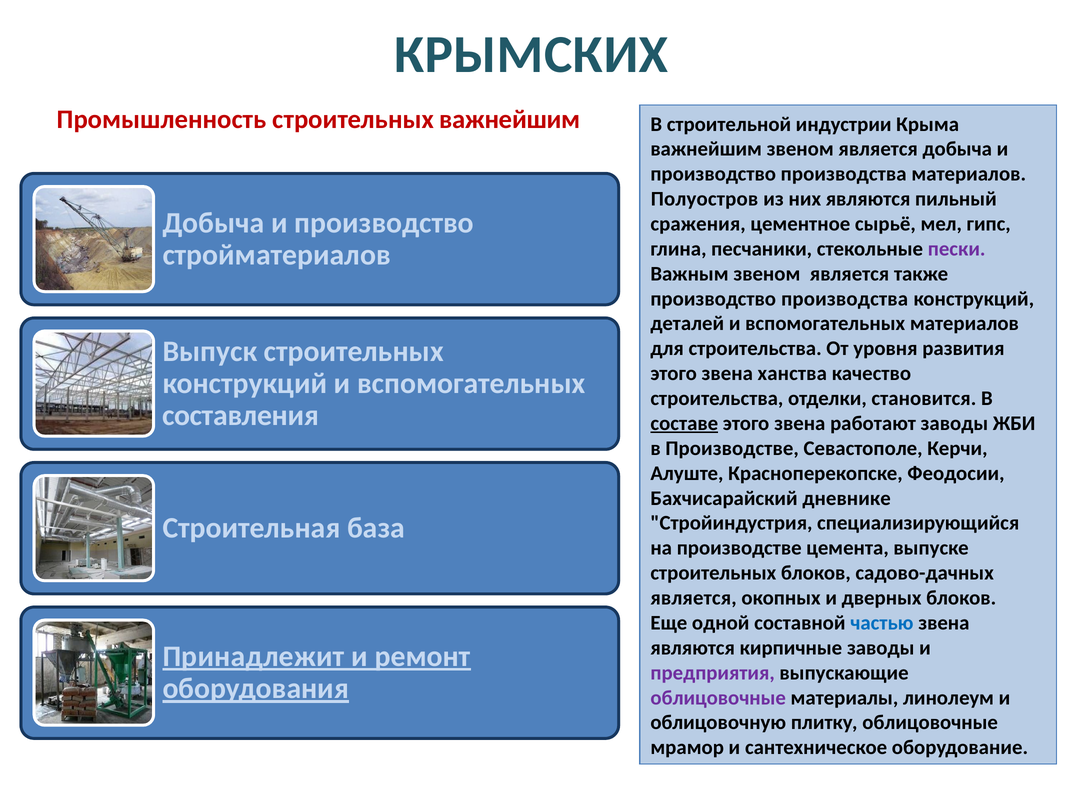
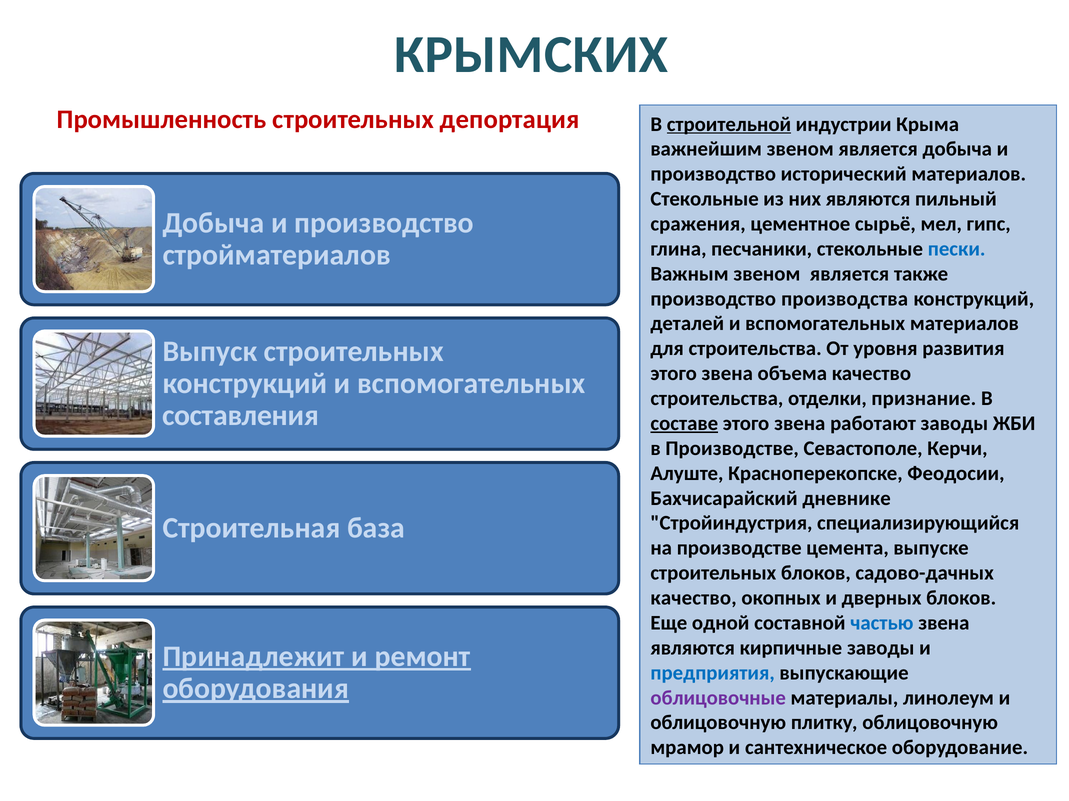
строительных важнейшим: важнейшим -> депортация
строительной underline: none -> present
производства at (844, 174): производства -> исторический
Полуостров at (704, 199): Полуостров -> Стекольные
пески colour: purple -> blue
ханства: ханства -> объема
становится: становится -> признание
является at (694, 598): является -> качество
предприятия colour: purple -> blue
плитку облицовочные: облицовочные -> облицовочную
